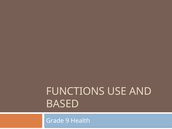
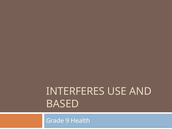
FUNCTIONS: FUNCTIONS -> INTERFERES
